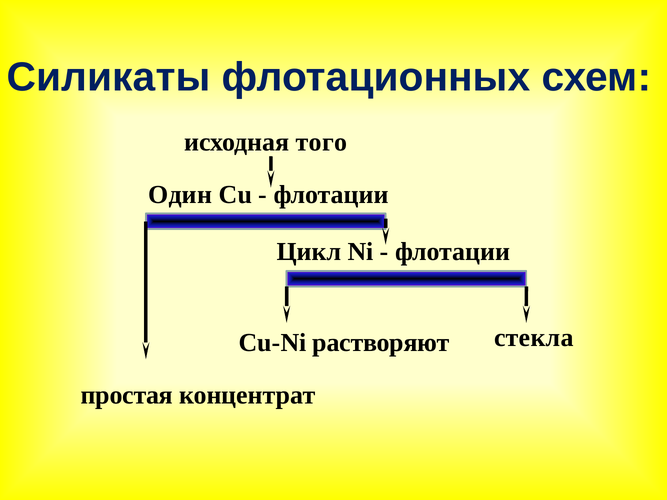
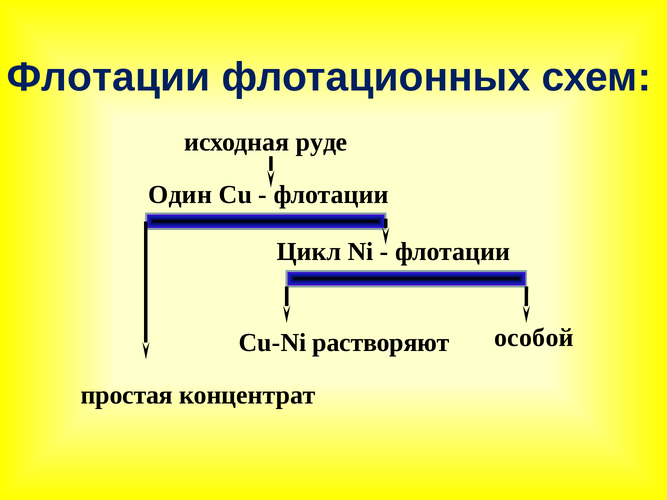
Силикаты at (108, 77): Силикаты -> Флотации
того: того -> руде
стекла: стекла -> особой
